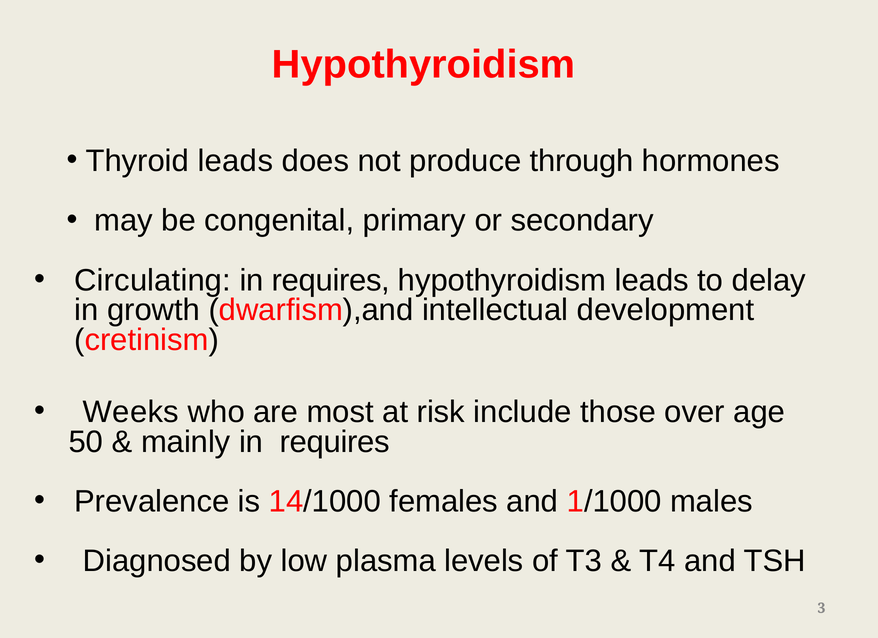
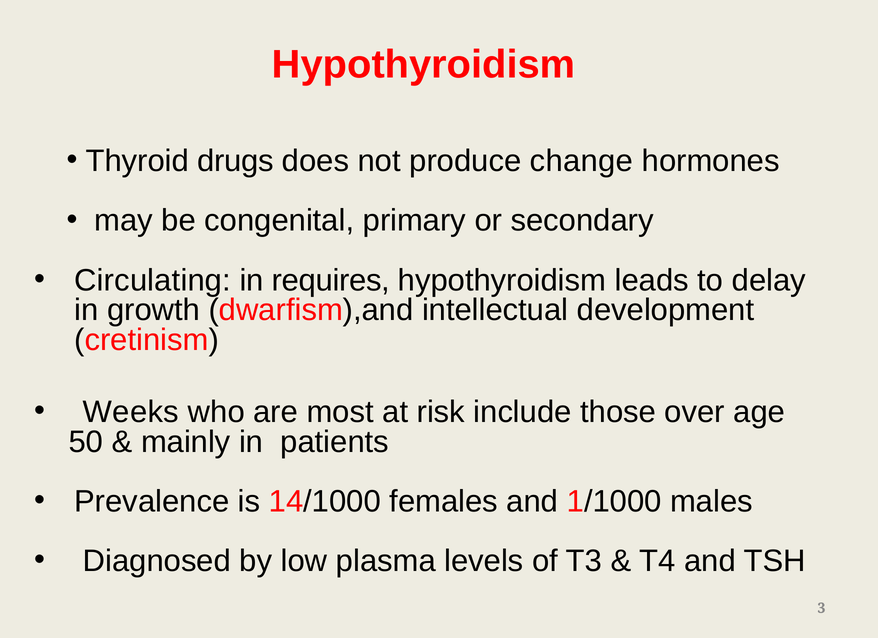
Thyroid leads: leads -> drugs
through: through -> change
mainly in requires: requires -> patients
